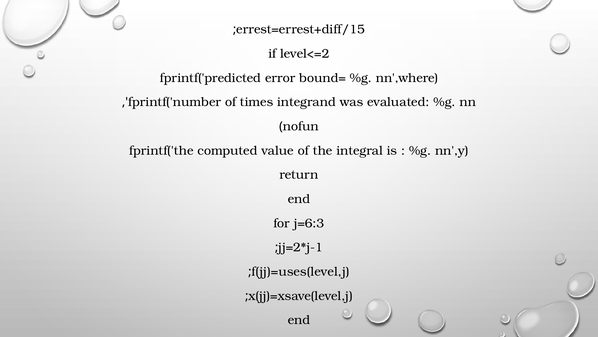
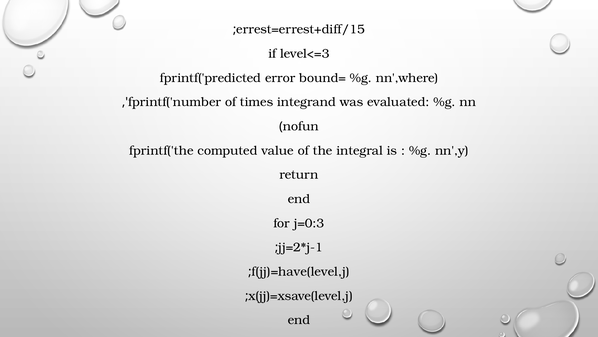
level<=2: level<=2 -> level<=3
j=6:3: j=6:3 -> j=0:3
f(jj)=uses(level,j: f(jj)=uses(level,j -> f(jj)=have(level,j
